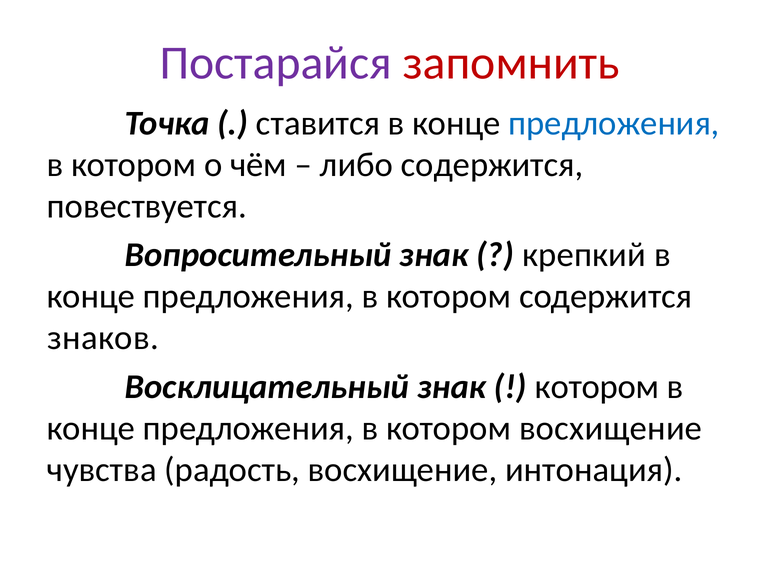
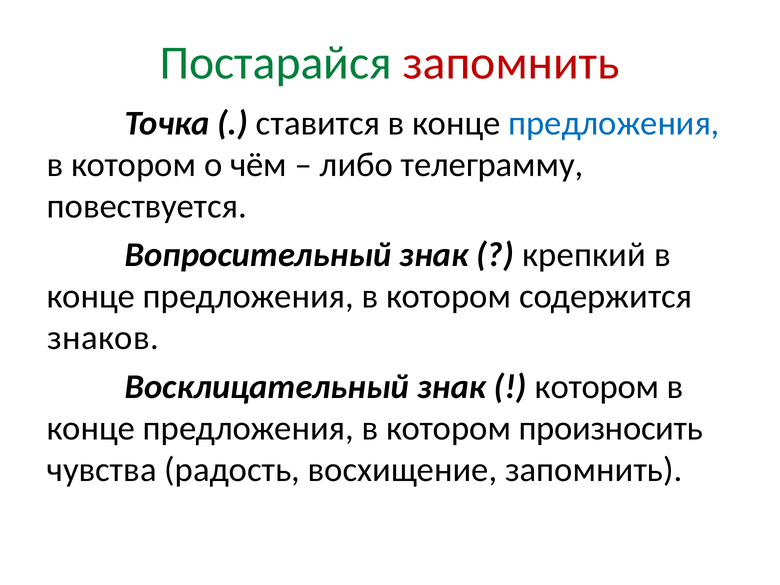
Постарайся colour: purple -> green
либо содержится: содержится -> телеграмму
котором восхищение: восхищение -> произносить
восхищение интонация: интонация -> запомнить
